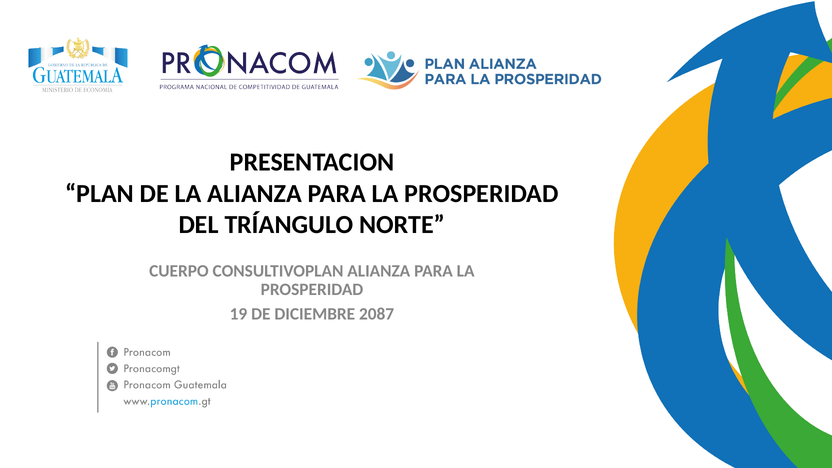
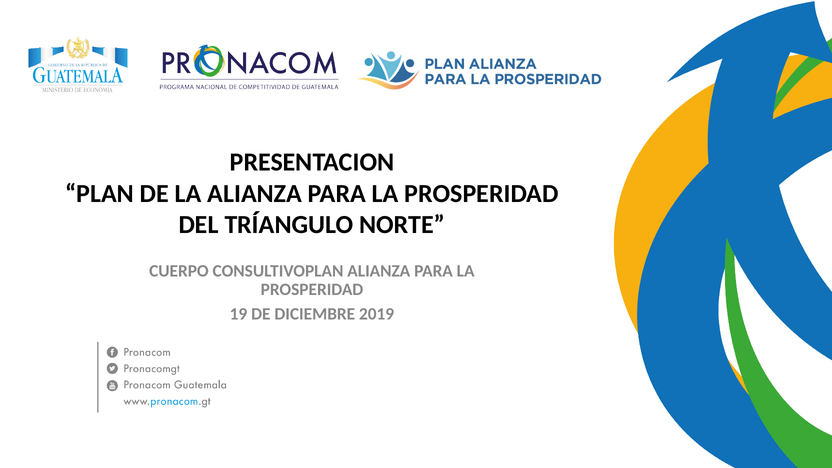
2087: 2087 -> 2019
